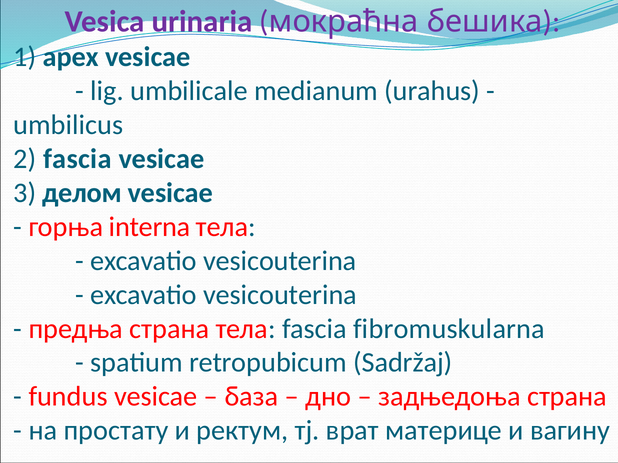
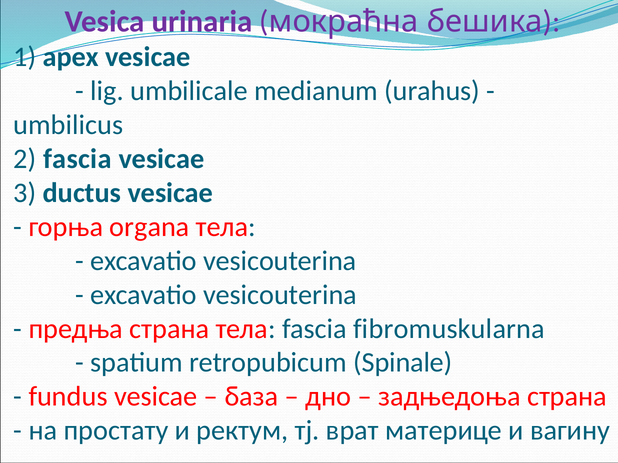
делом: делом -> ductus
interna: interna -> organa
Sadržaj: Sadržaj -> Spinale
